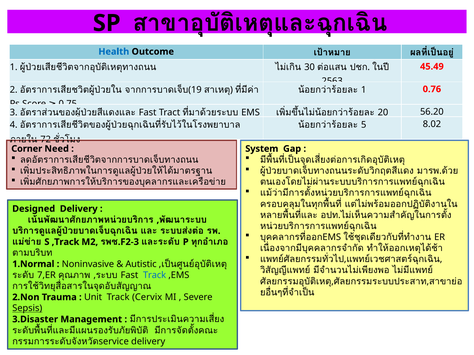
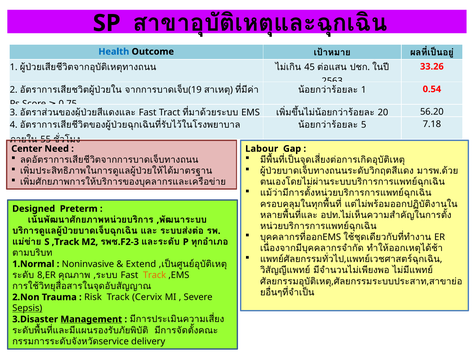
30: 30 -> 45
45.49: 45.49 -> 33.26
0.76: 0.76 -> 0.54
8.02: 8.02 -> 7.18
72: 72 -> 55
Corner: Corner -> Center
System: System -> Labour
Designed Delivery: Delivery -> Preterm
Autistic: Autistic -> Extend
7,ER: 7,ER -> 8,ER
Track at (155, 275) colour: blue -> orange
Unit: Unit -> Risk
Management underline: none -> present
